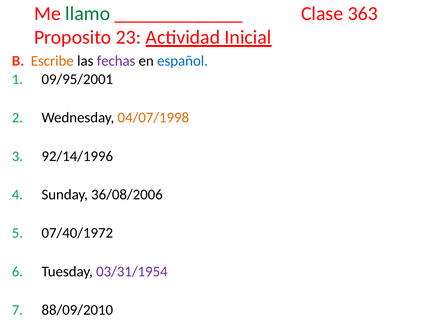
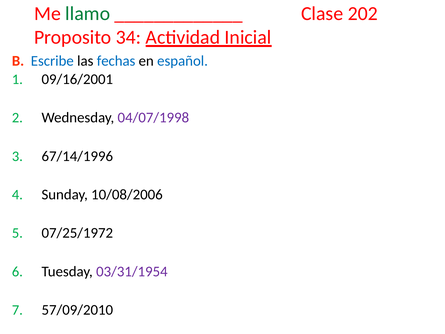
363: 363 -> 202
23: 23 -> 34
Escribe colour: orange -> blue
fechas colour: purple -> blue
09/95/2001: 09/95/2001 -> 09/16/2001
04/07/1998 colour: orange -> purple
92/14/1996: 92/14/1996 -> 67/14/1996
36/08/2006: 36/08/2006 -> 10/08/2006
07/40/1972: 07/40/1972 -> 07/25/1972
88/09/2010: 88/09/2010 -> 57/09/2010
